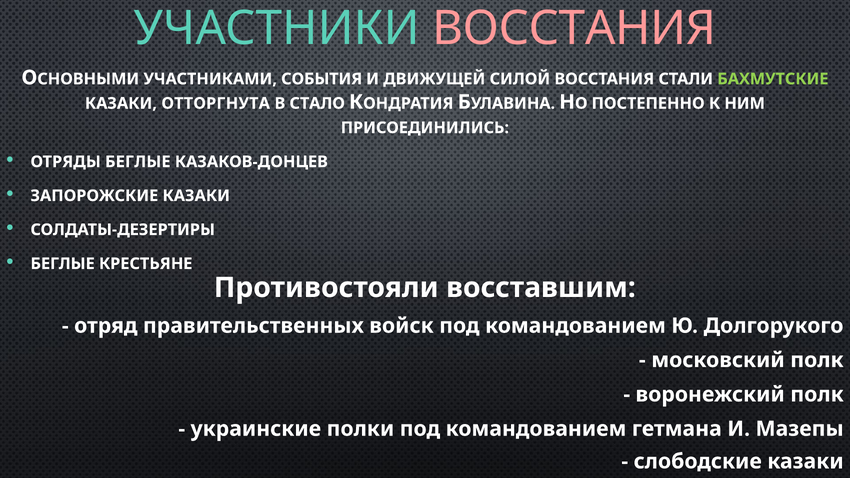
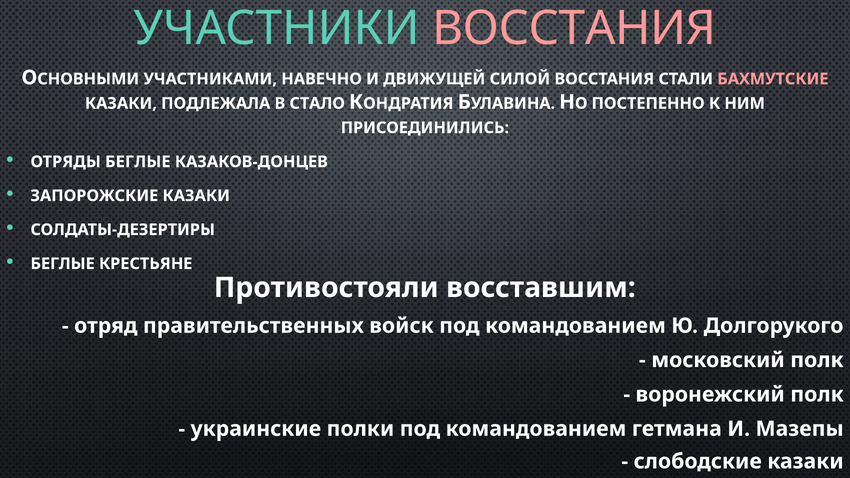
СОБЫТИЯ: СОБЫТИЯ -> НАВЕЧНО
БАХМУТСКИЕ colour: light green -> pink
ОТТОРГНУТА: ОТТОРГНУТА -> ПОДЛЕЖАЛА
